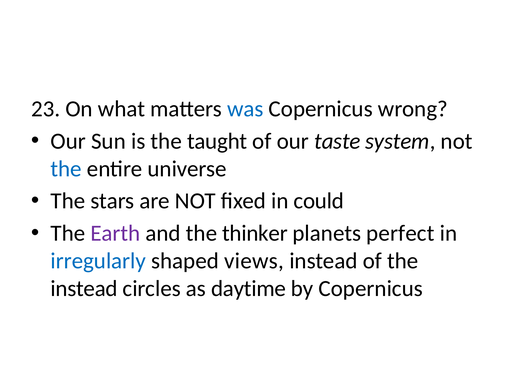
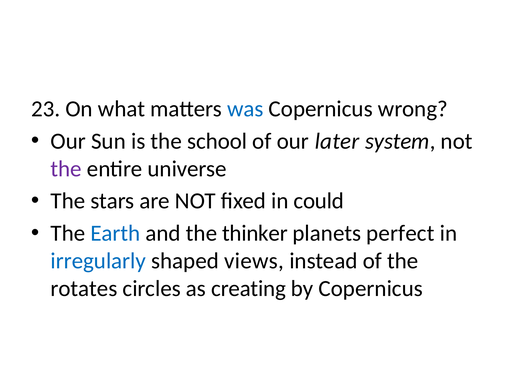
taught: taught -> school
taste: taste -> later
the at (66, 169) colour: blue -> purple
Earth colour: purple -> blue
instead at (84, 288): instead -> rotates
daytime: daytime -> creating
